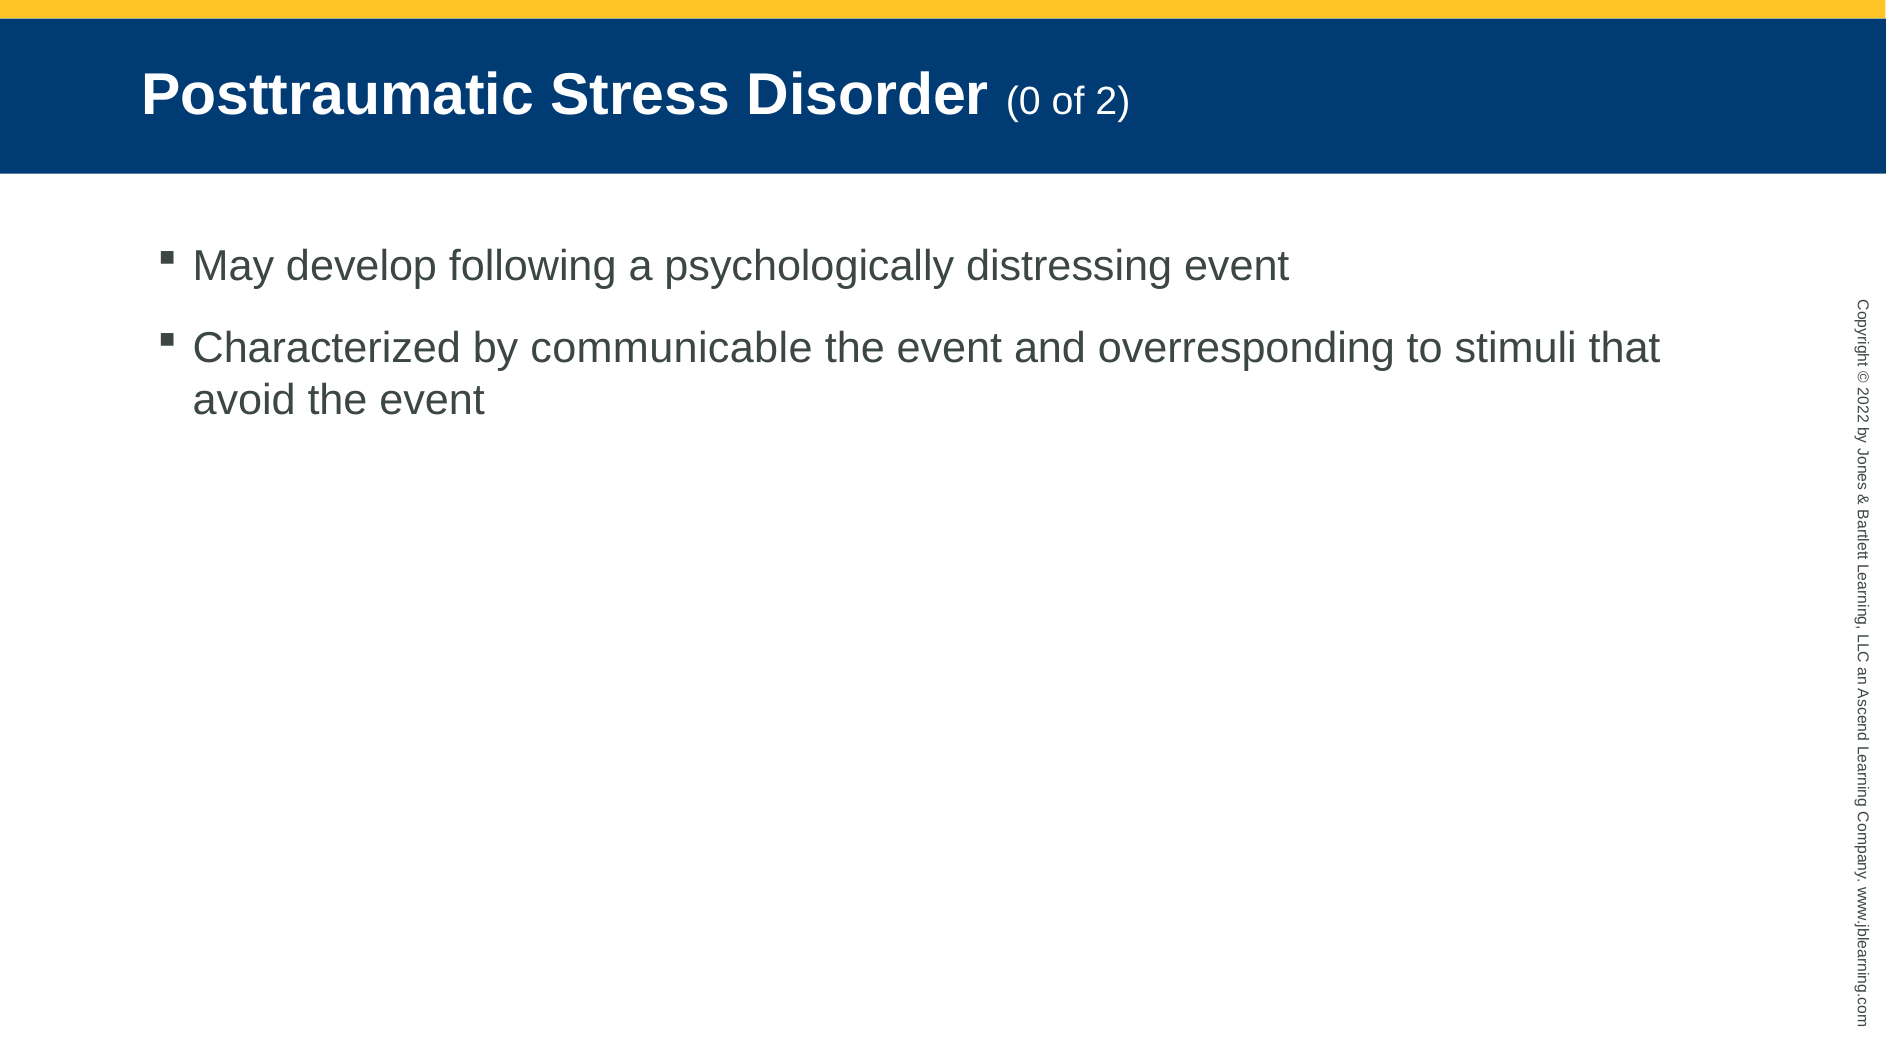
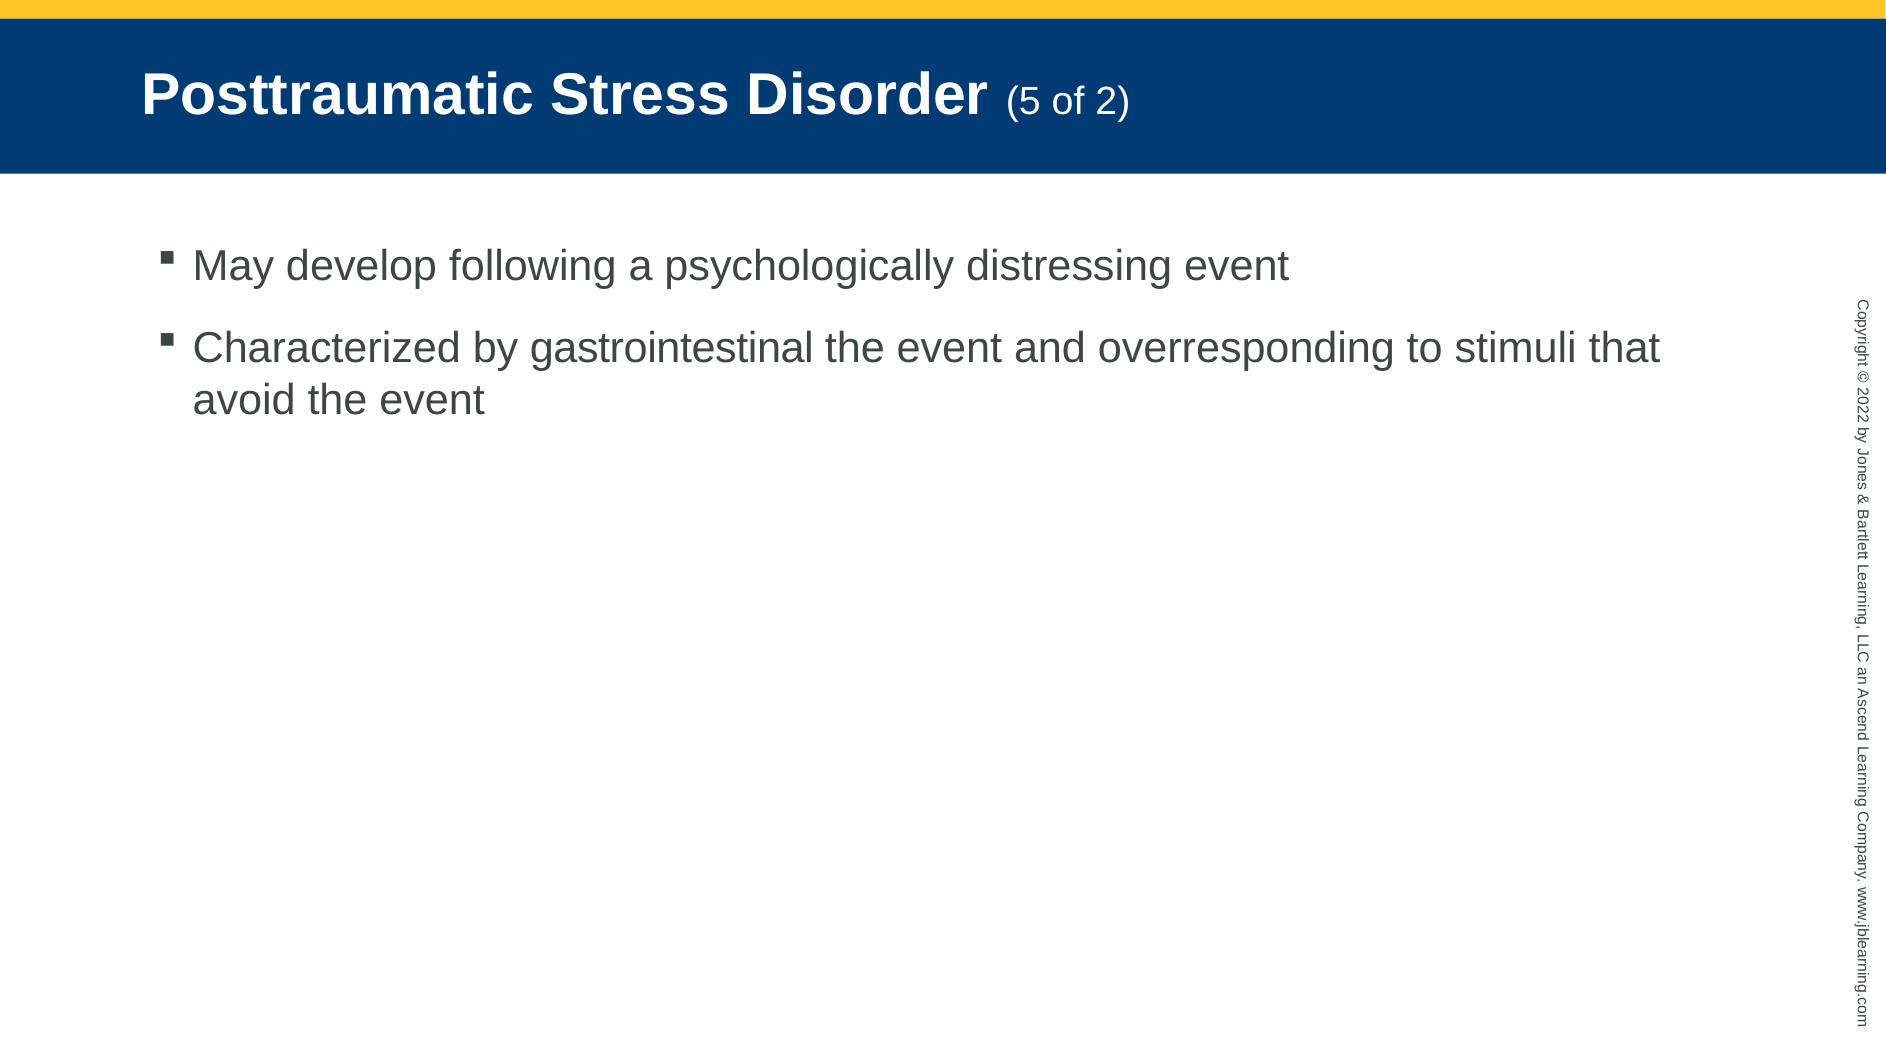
Disorder 0: 0 -> 5
communicable: communicable -> gastrointestinal
